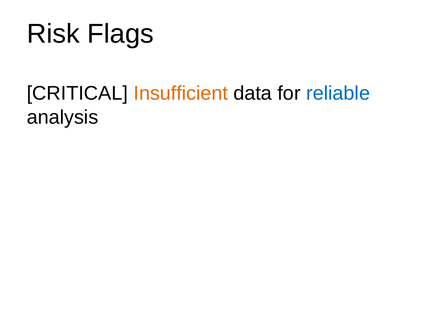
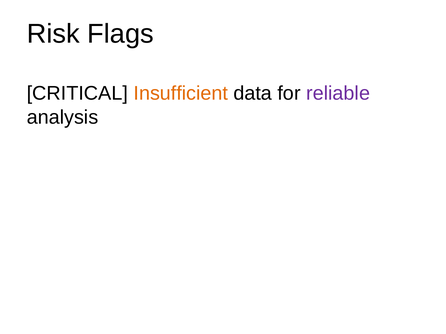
reliable colour: blue -> purple
